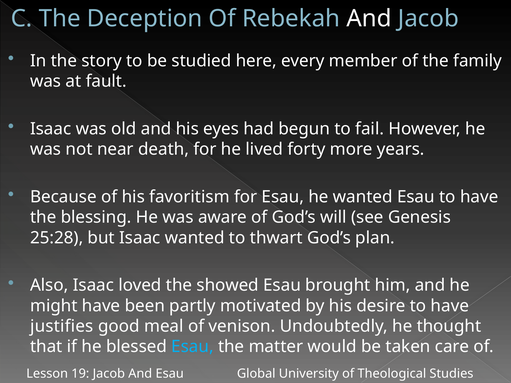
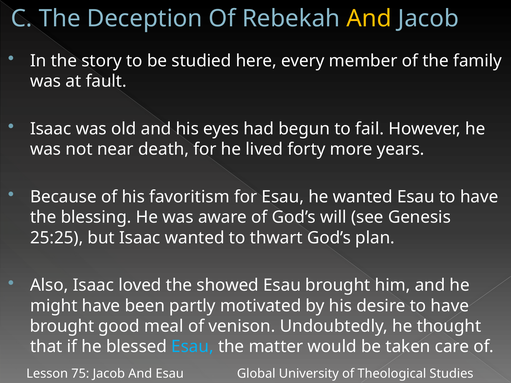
And at (369, 19) colour: white -> yellow
25:28: 25:28 -> 25:25
justifies at (62, 326): justifies -> brought
19: 19 -> 75
